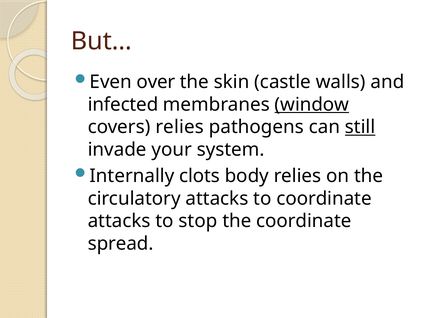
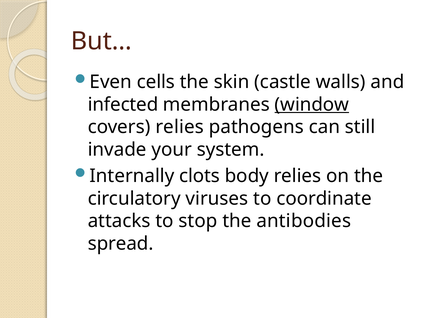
over: over -> cells
still underline: present -> none
circulatory attacks: attacks -> viruses
the coordinate: coordinate -> antibodies
